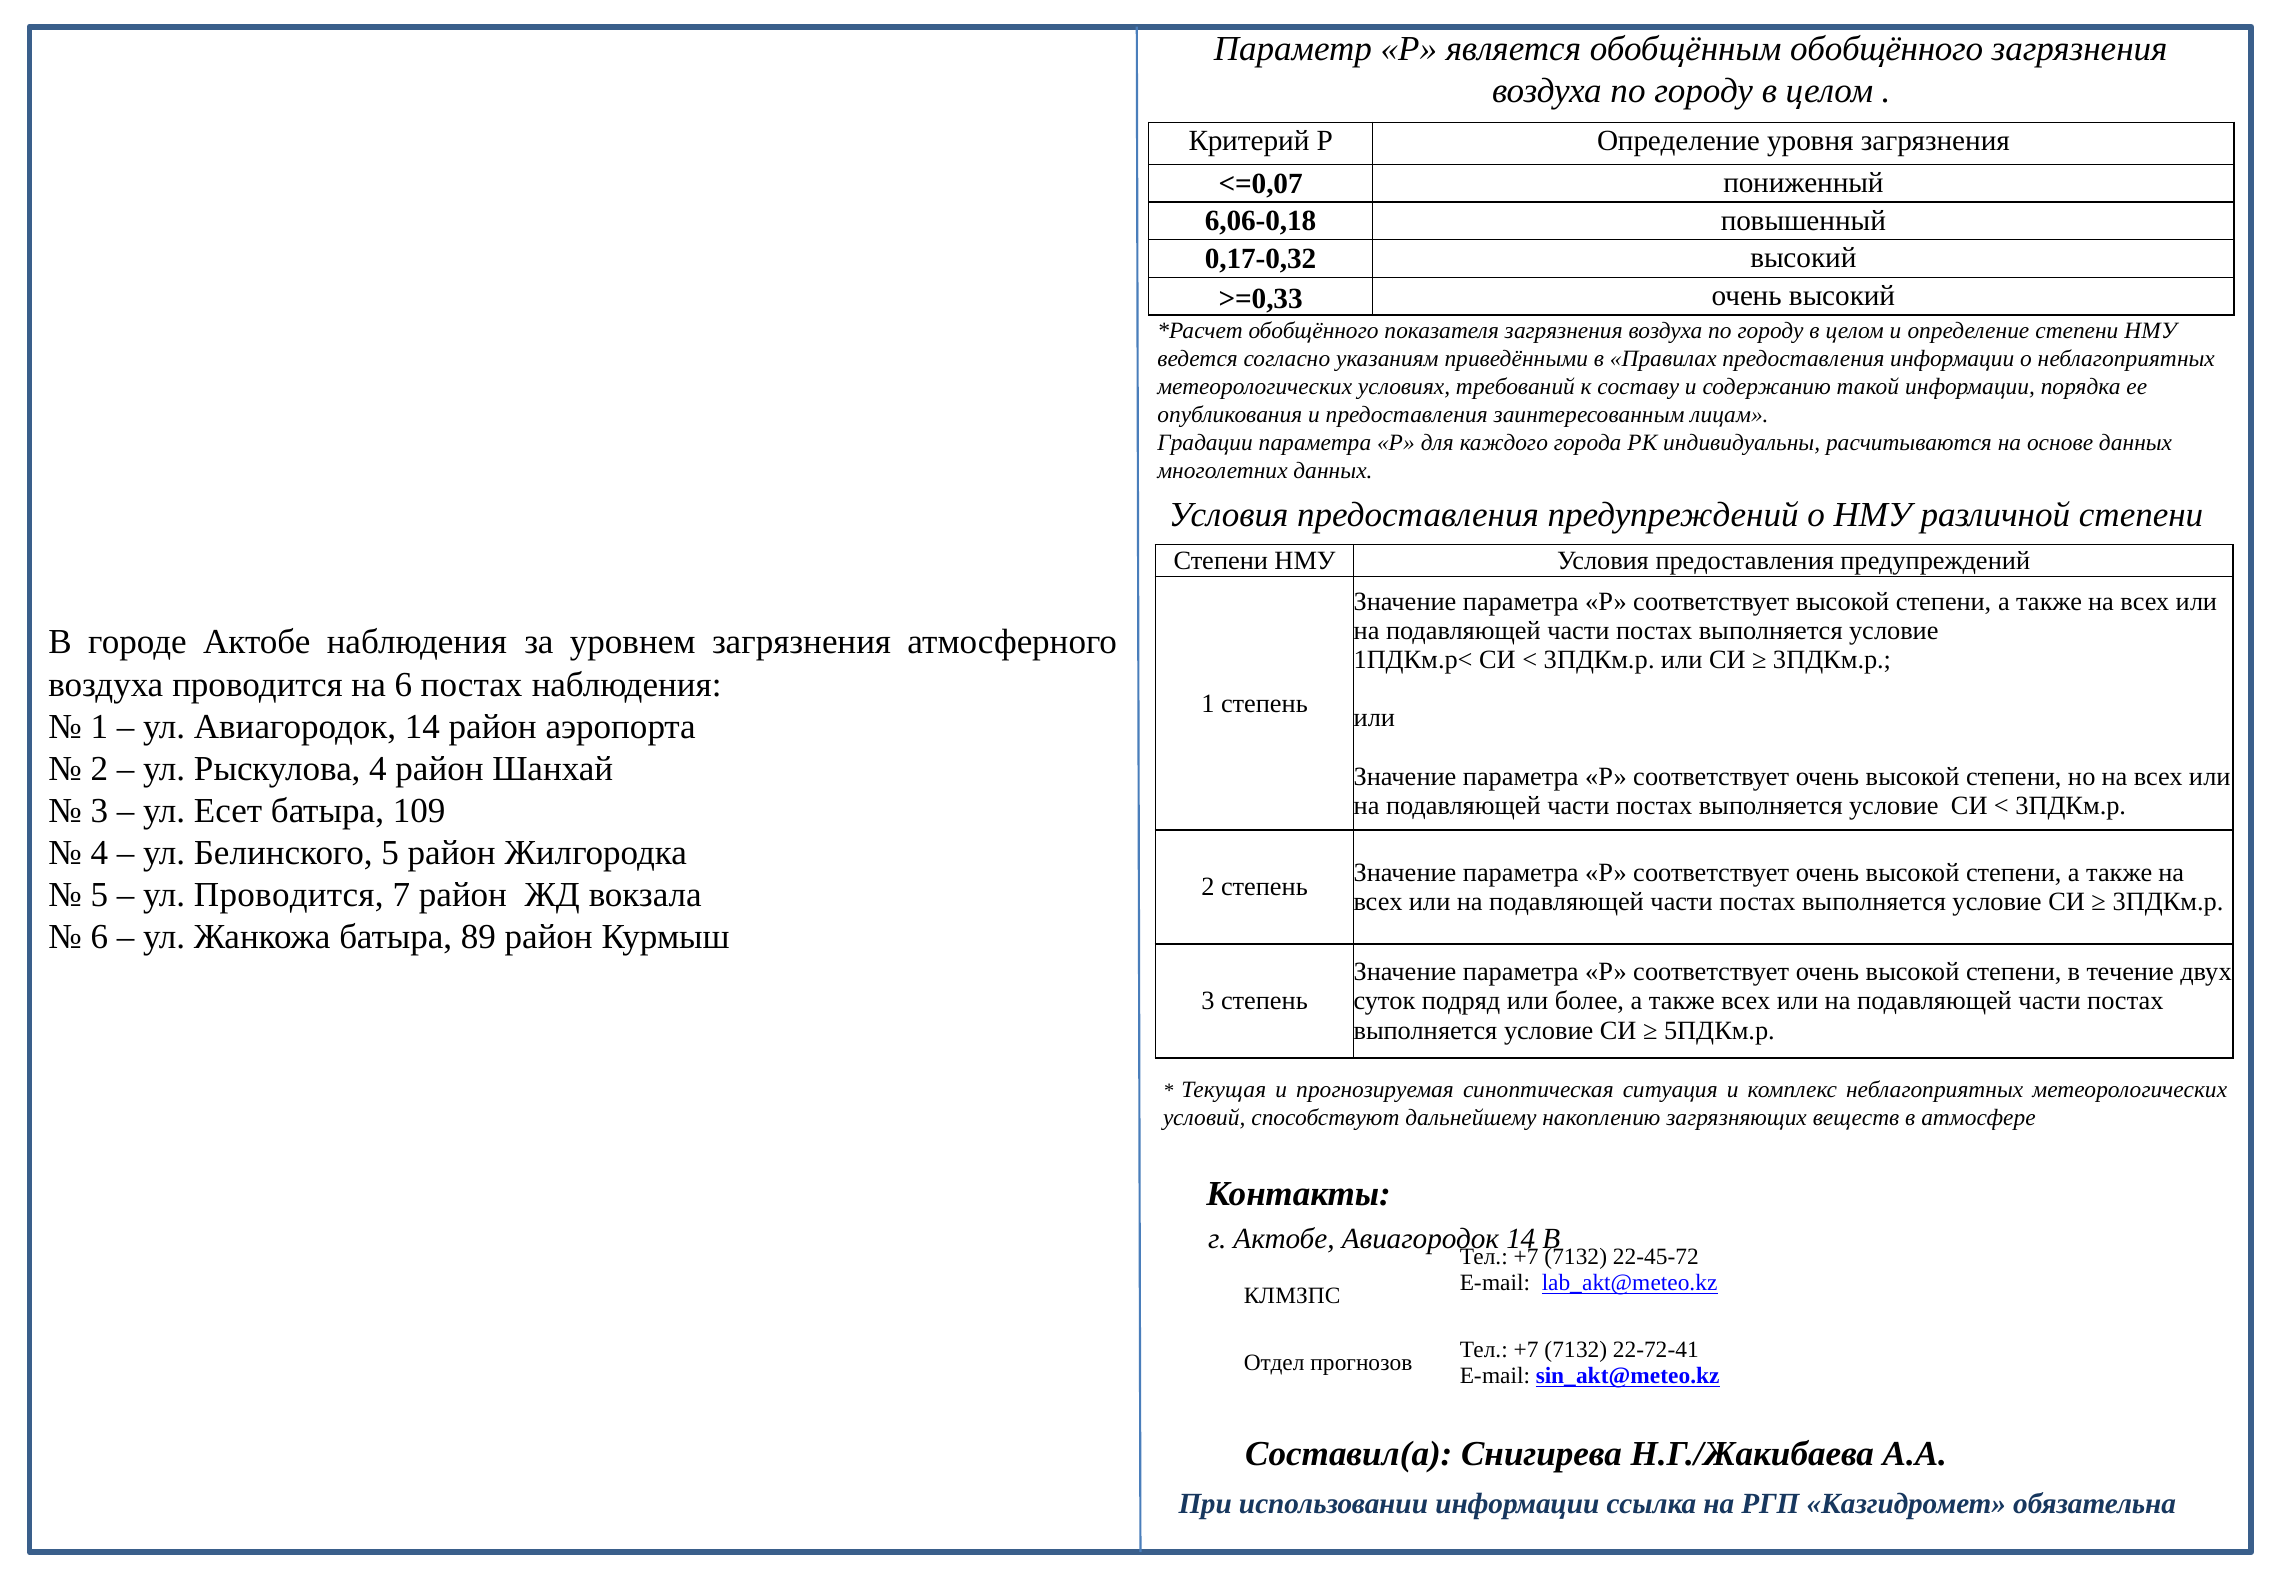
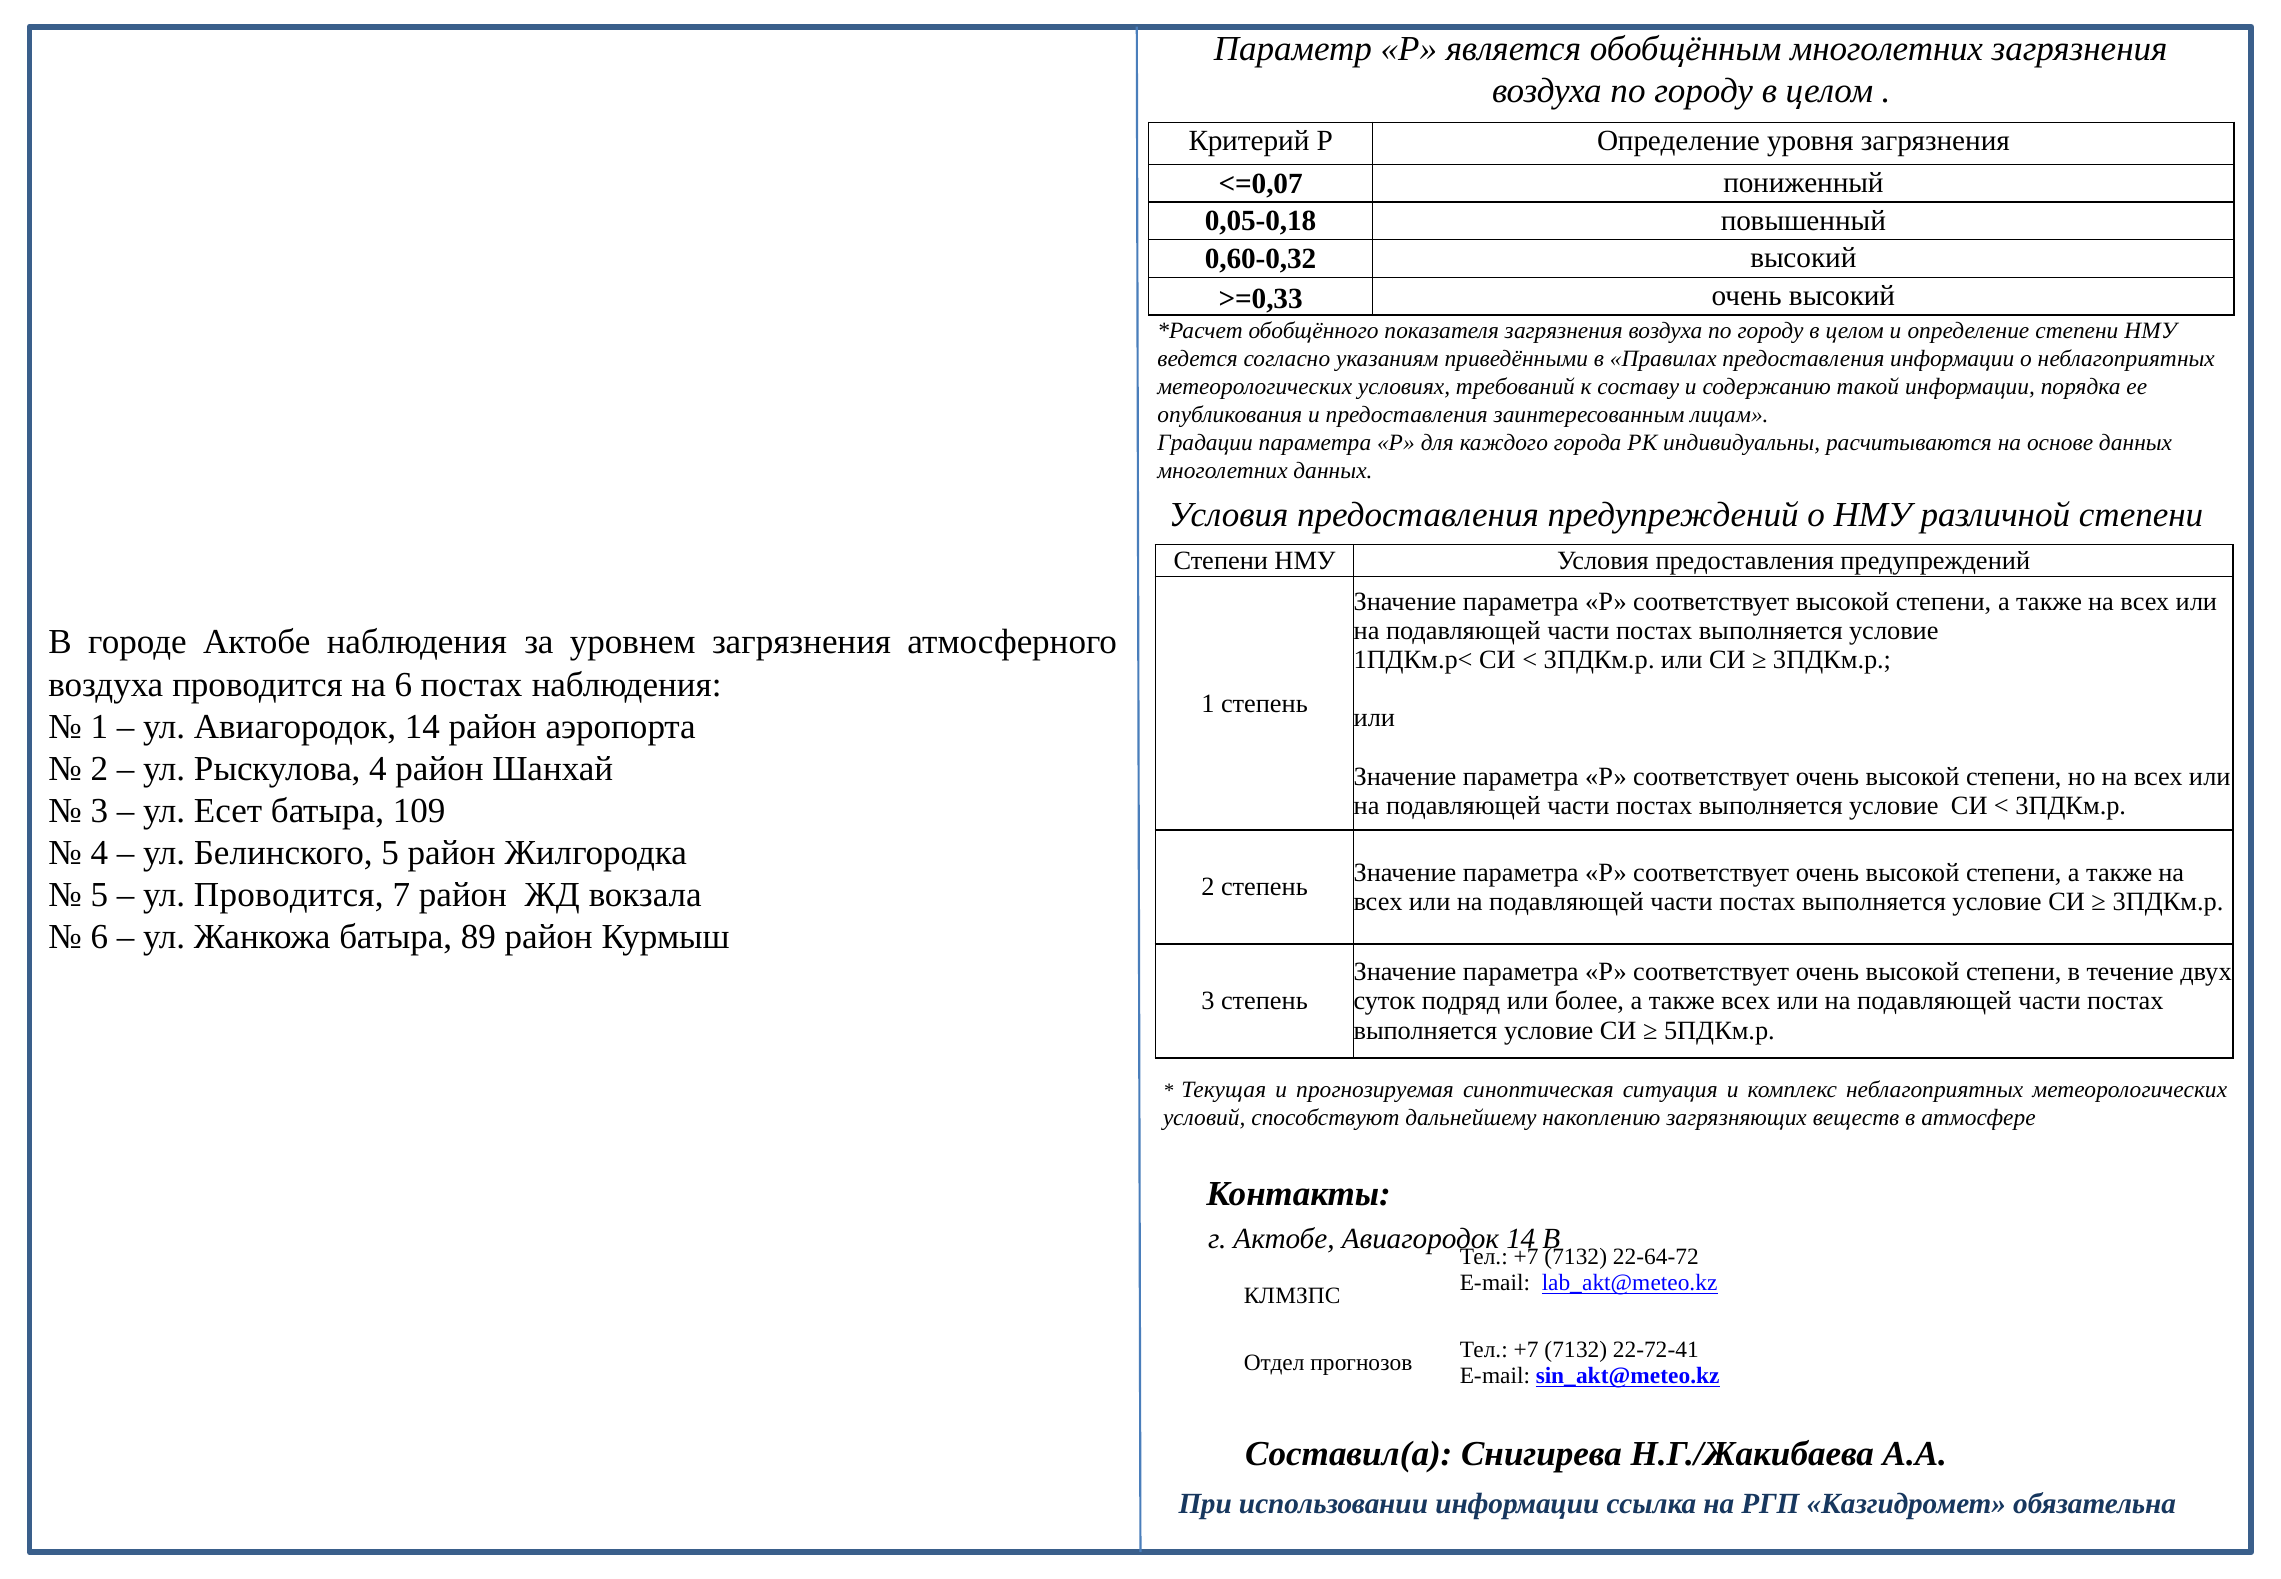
обобщённым обобщённого: обобщённого -> многолетних
6,06-0,18: 6,06-0,18 -> 0,05-0,18
0,17-0,32: 0,17-0,32 -> 0,60-0,32
22-45-72: 22-45-72 -> 22-64-72
